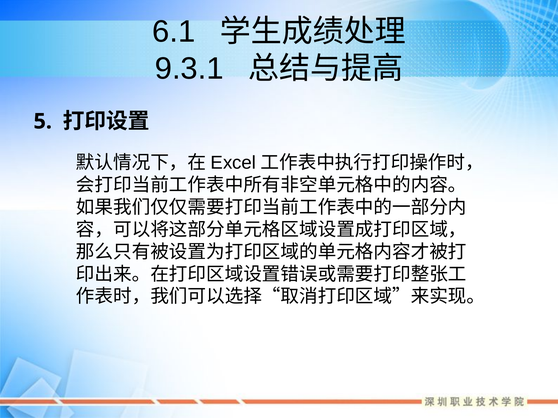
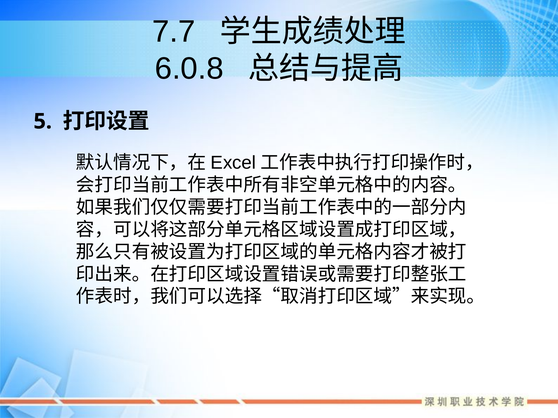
6.1: 6.1 -> 7.7
9.3.1: 9.3.1 -> 6.0.8
